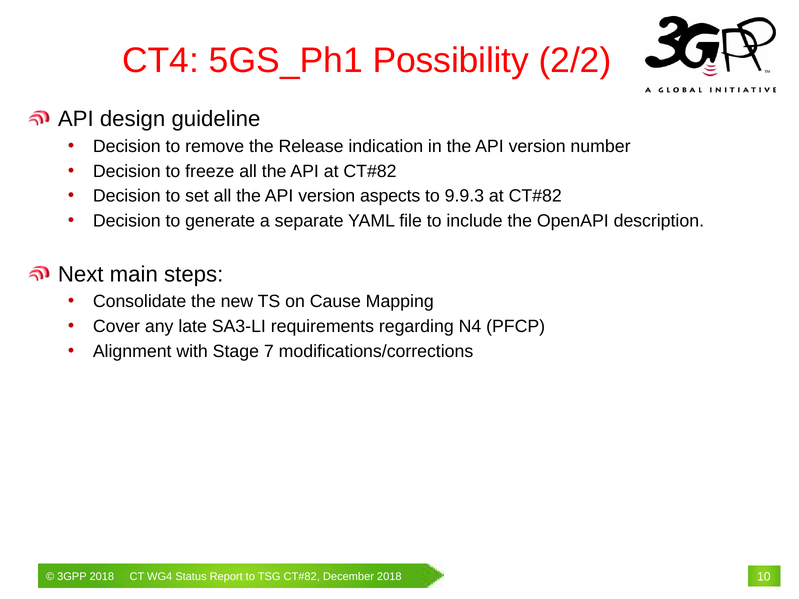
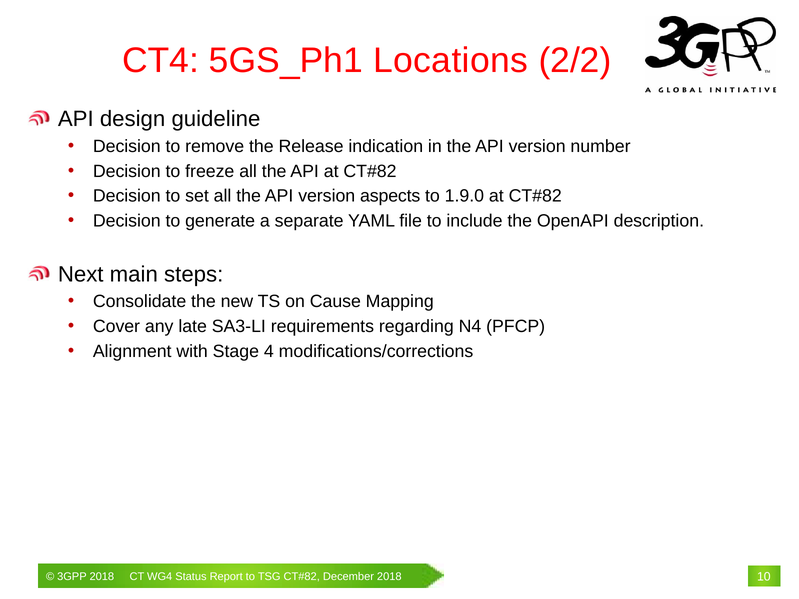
Possibility: Possibility -> Locations
9.9.3: 9.9.3 -> 1.9.0
7: 7 -> 4
